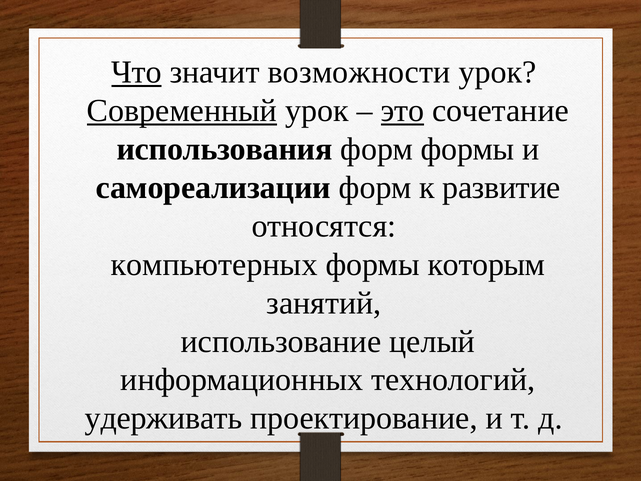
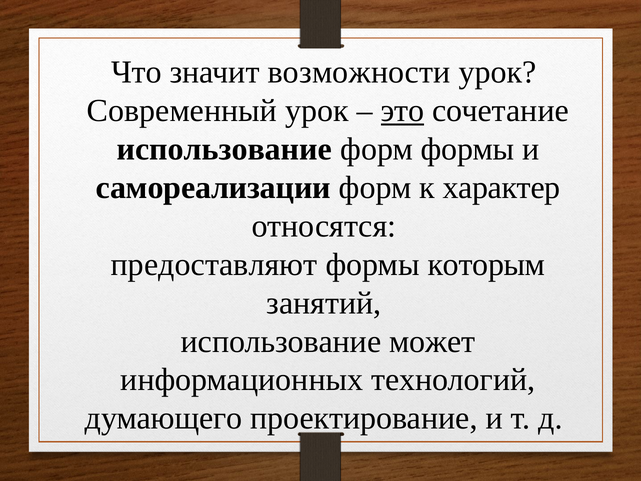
Что underline: present -> none
Современный underline: present -> none
использования at (225, 149): использования -> использование
развитие: развитие -> характер
компьютерных: компьютерных -> предоставляют
целый: целый -> может
удерживать: удерживать -> думающего
